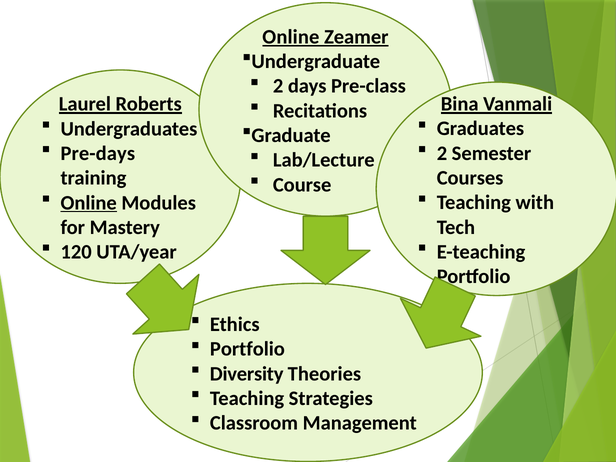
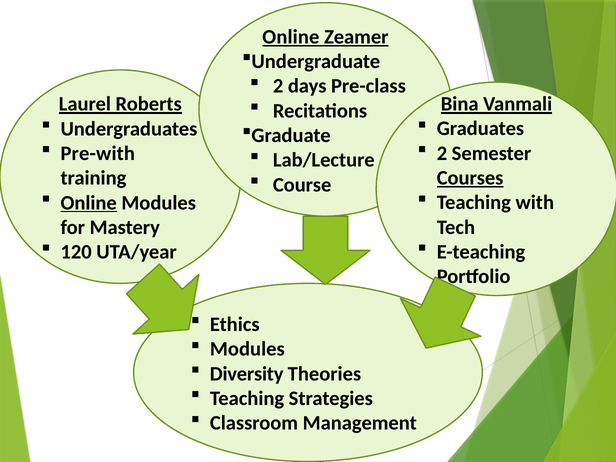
Pre-days: Pre-days -> Pre-with
Courses underline: none -> present
Portfolio at (247, 349): Portfolio -> Modules
